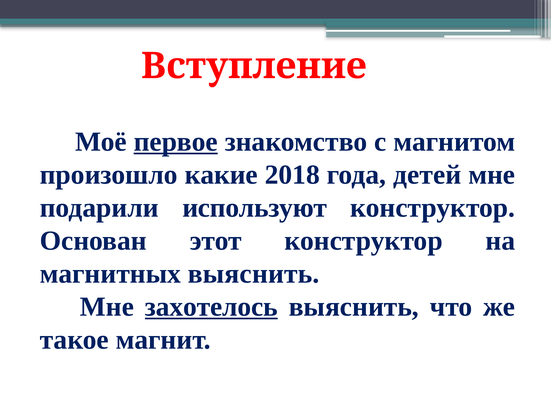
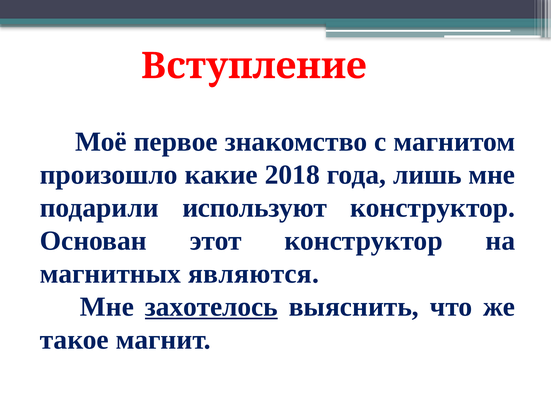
первое underline: present -> none
детей: детей -> лишь
магнитных выяснить: выяснить -> являются
